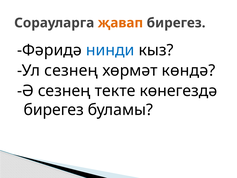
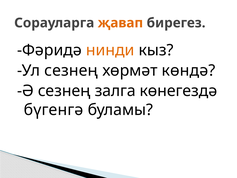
нинди colour: blue -> orange
текте: текте -> залга
бирегез at (54, 110): бирегез -> бүгенгә
